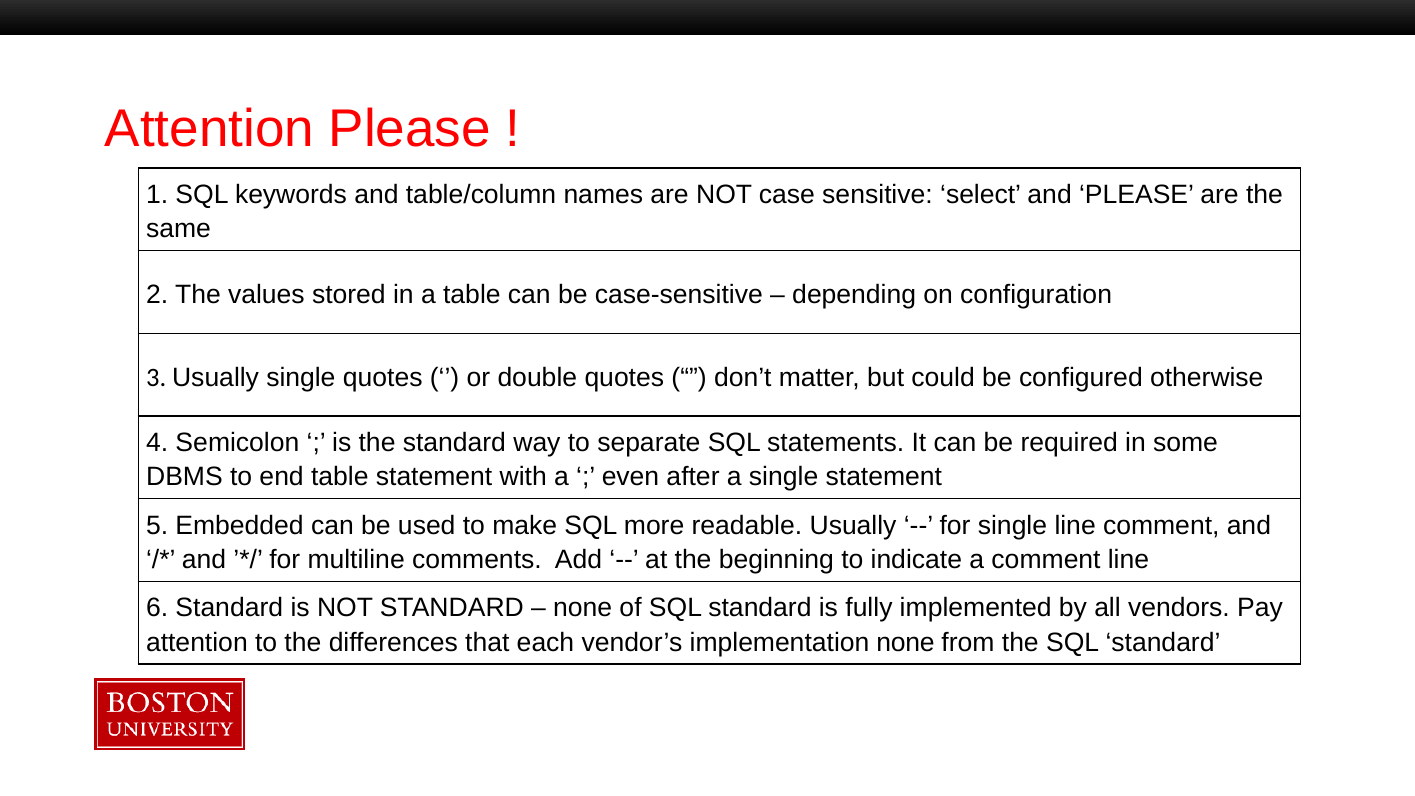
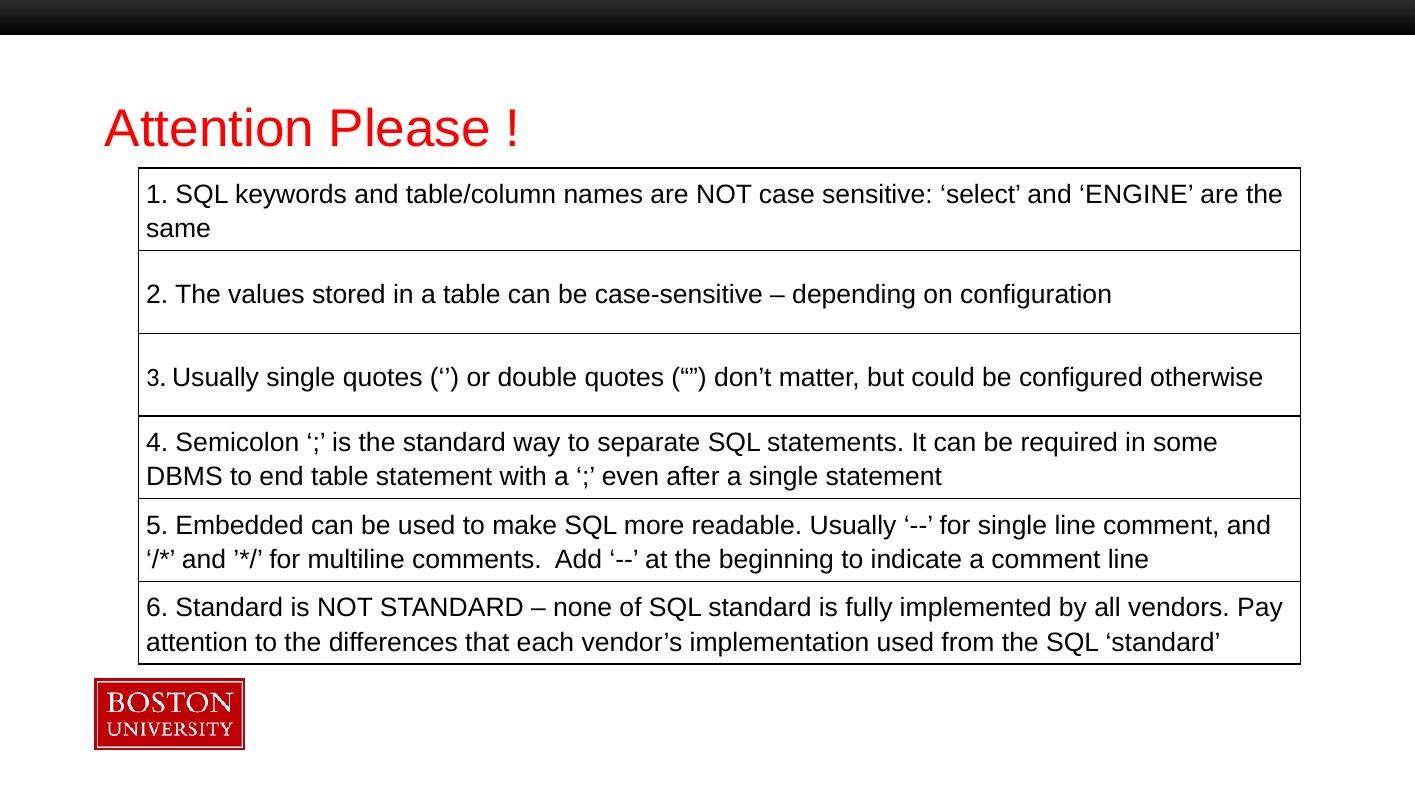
and PLEASE: PLEASE -> ENGINE
implementation none: none -> used
